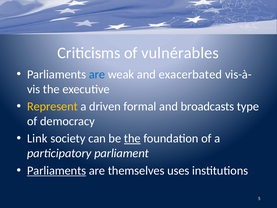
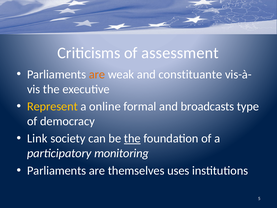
vulnérables: vulnérables -> assessment
are at (97, 74) colour: blue -> orange
exacerbated: exacerbated -> constituante
driven: driven -> online
parliament: parliament -> monitoring
Parliaments at (57, 170) underline: present -> none
